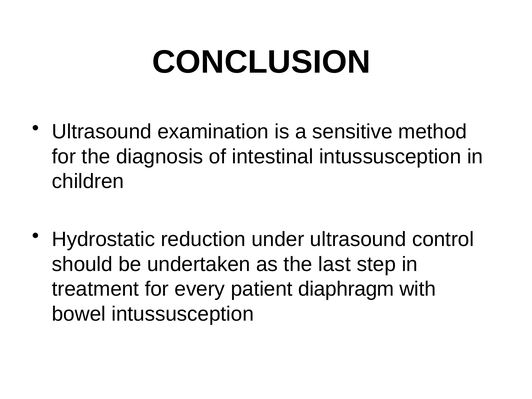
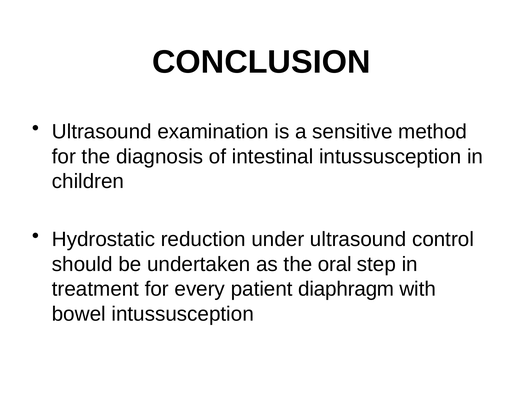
last: last -> oral
